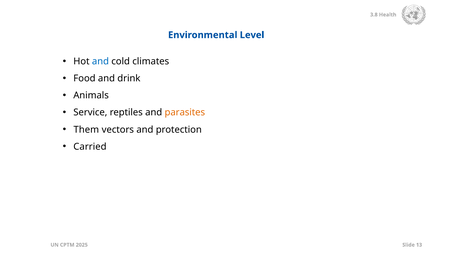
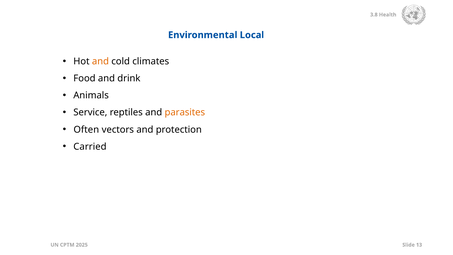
Level: Level -> Local
and at (100, 61) colour: blue -> orange
Them: Them -> Often
